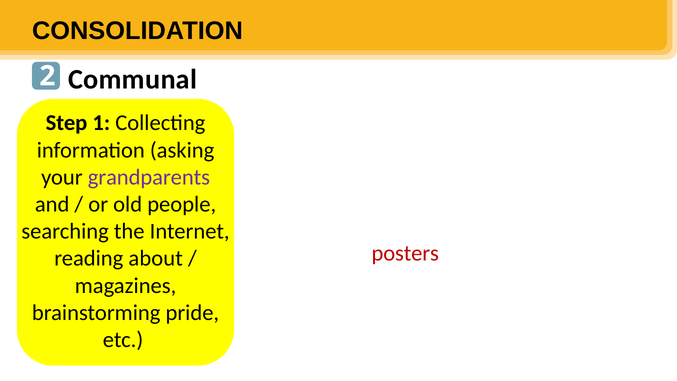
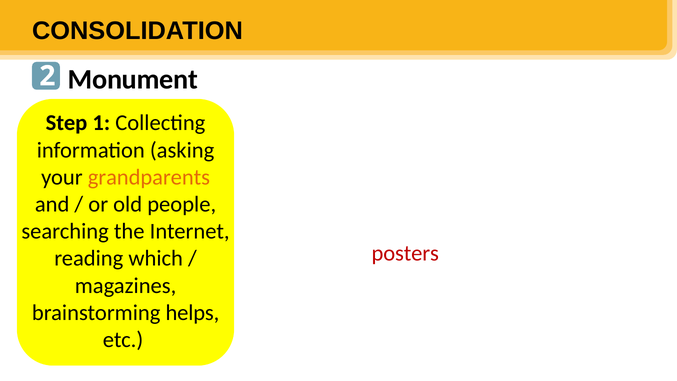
Communal: Communal -> Monument
grandparents colour: purple -> orange
reading about: about -> which
pride: pride -> helps
